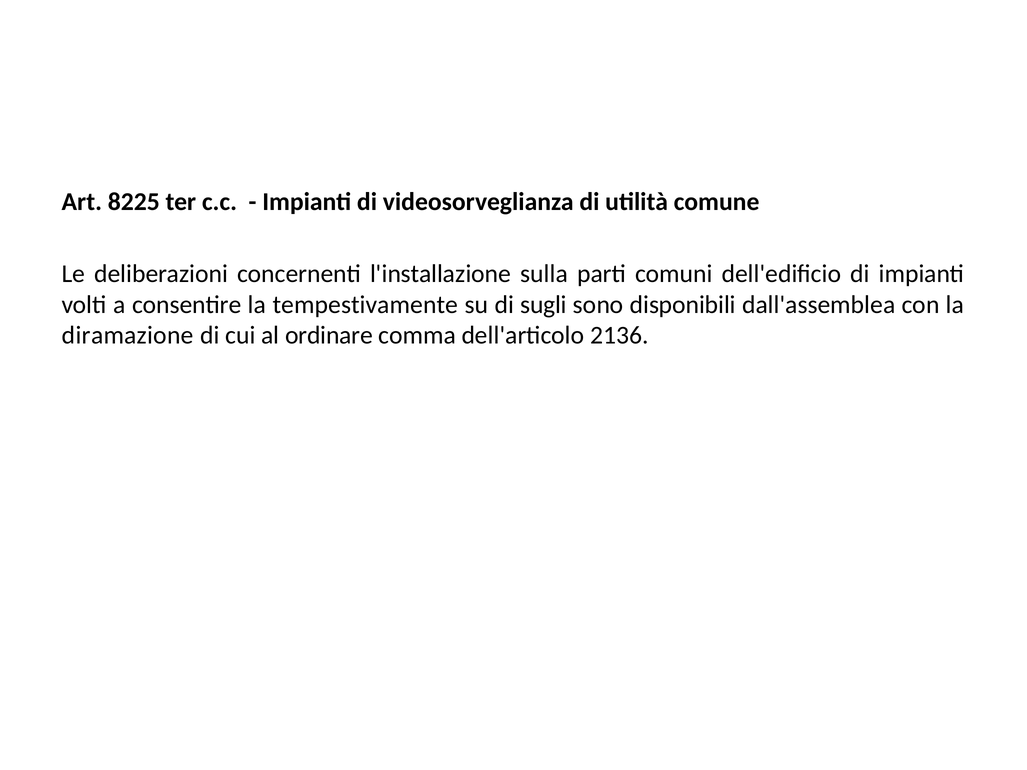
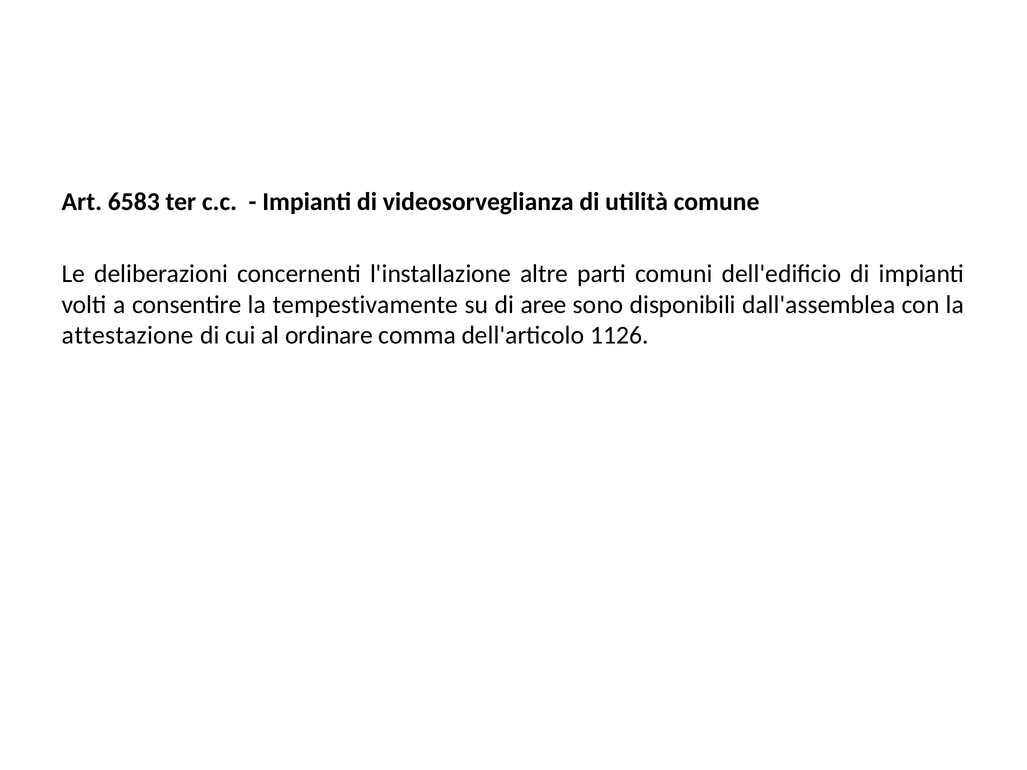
8225: 8225 -> 6583
sulla: sulla -> altre
sugli: sugli -> aree
diramazione: diramazione -> attestazione
2136: 2136 -> 1126
